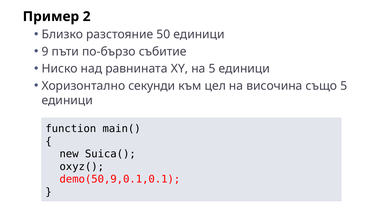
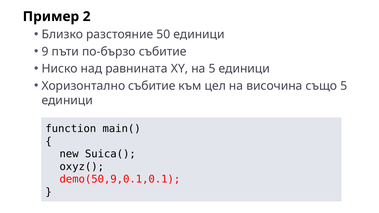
Хоризонтално секунди: секунди -> събитие
